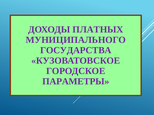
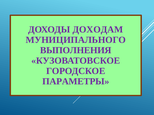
ПЛАТНЫХ: ПЛАТНЫХ -> ДОХОДАМ
ГОСУДАРСТВА: ГОСУДАРСТВА -> ВЫПОЛНЕНИЯ
